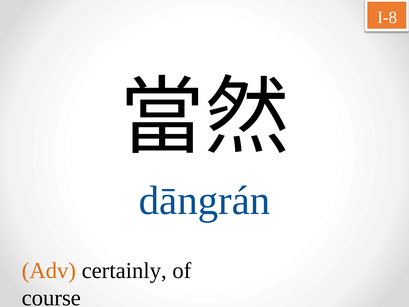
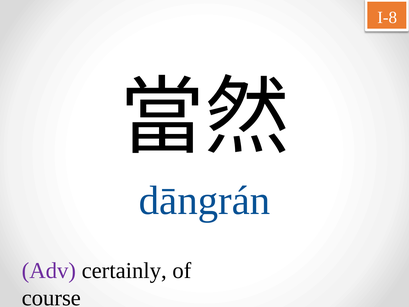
Adv colour: orange -> purple
